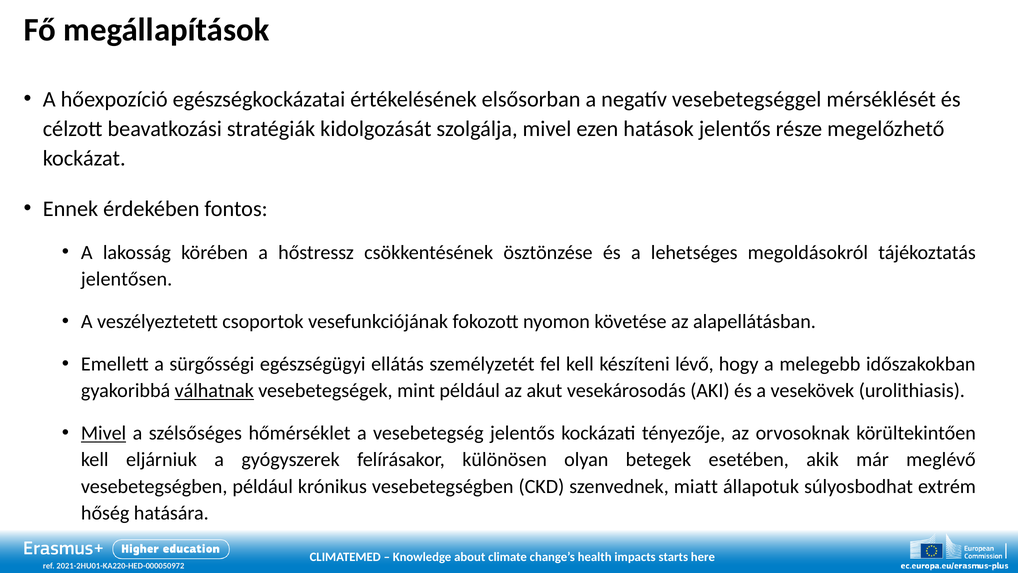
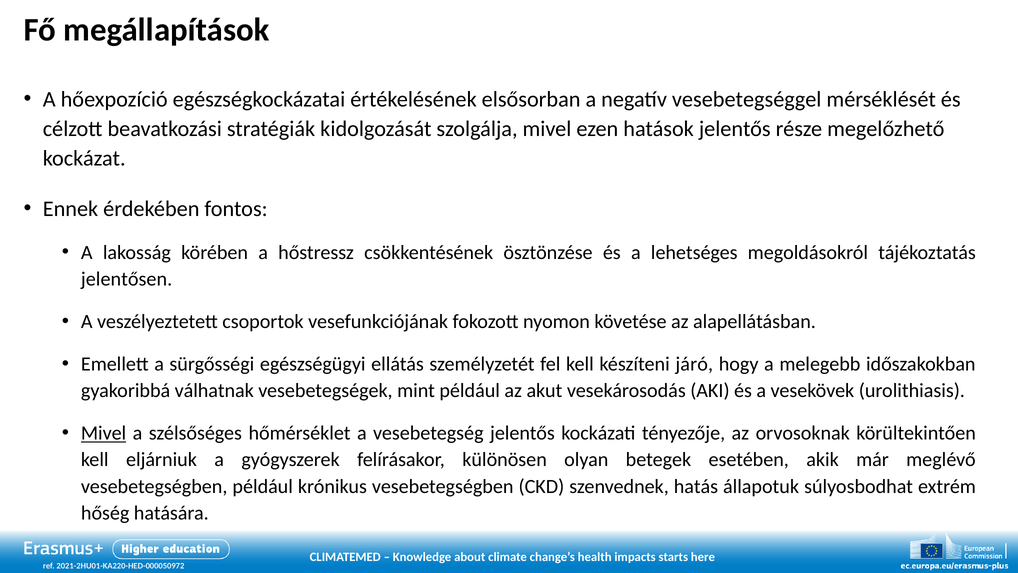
lévő: lévő -> járó
válhatnak underline: present -> none
miatt: miatt -> hatás
